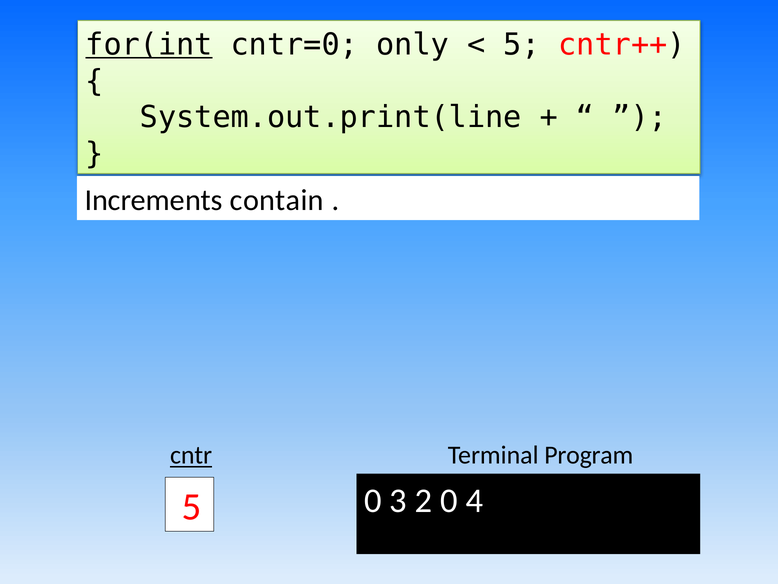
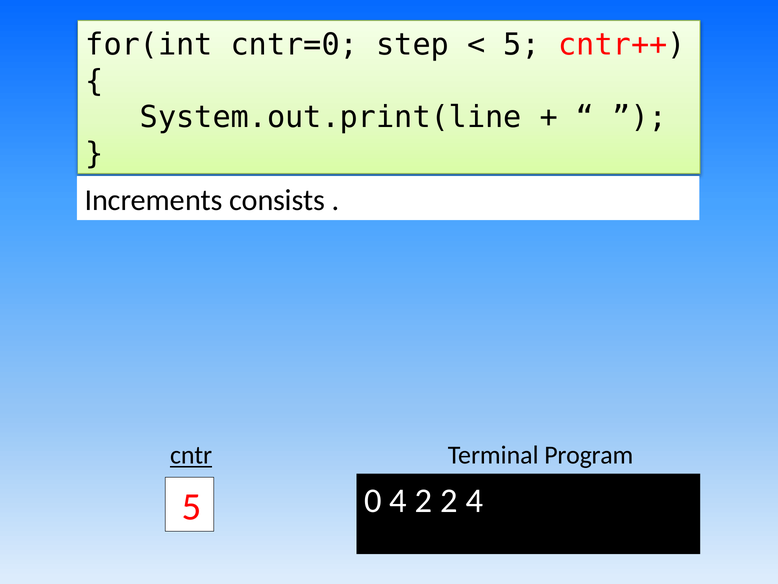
for(int underline: present -> none
only: only -> step
contain: contain -> consists
0 3: 3 -> 4
2 0: 0 -> 2
